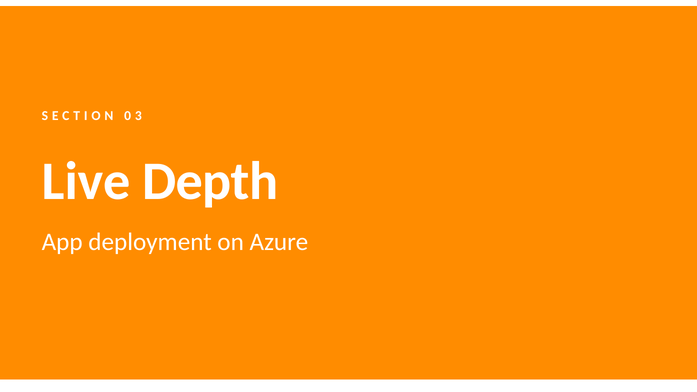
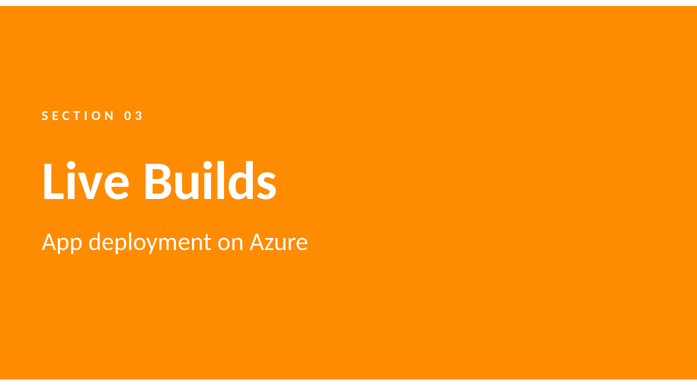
Depth: Depth -> Builds
